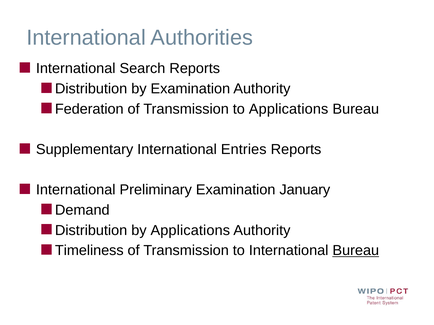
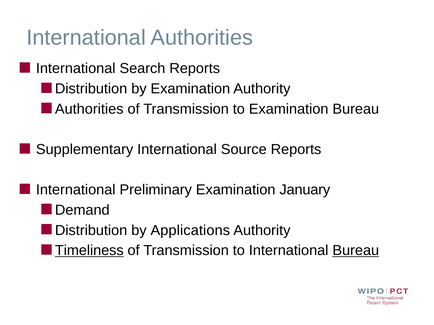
Federation at (89, 109): Federation -> Authorities
to Applications: Applications -> Examination
Entries: Entries -> Source
Timeliness underline: none -> present
